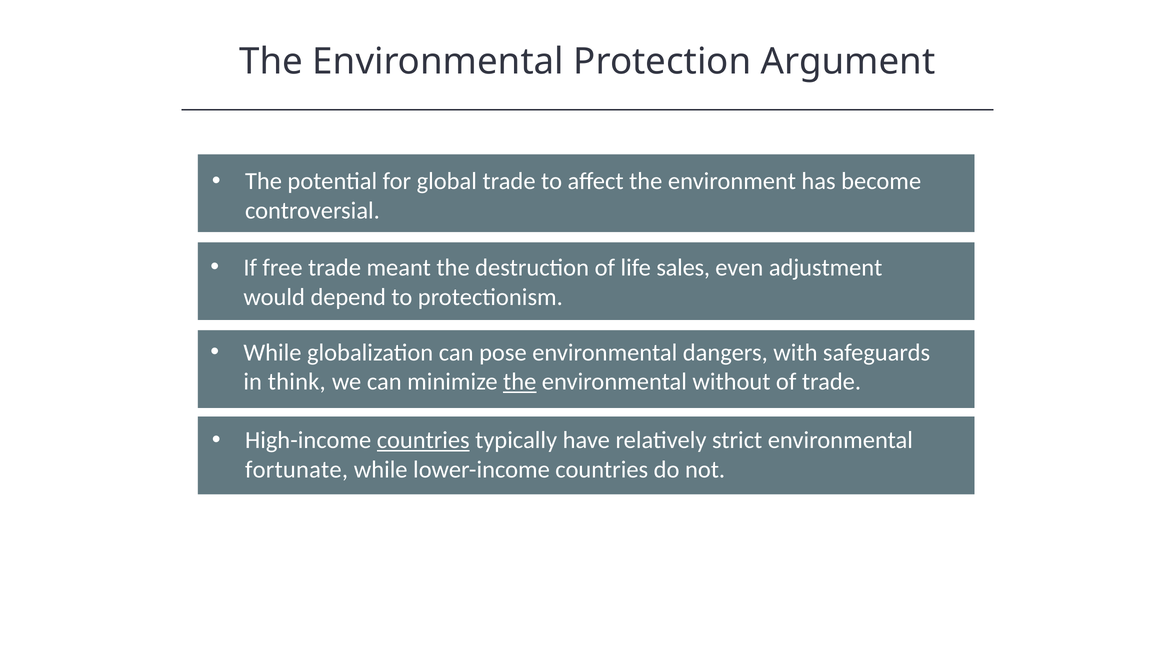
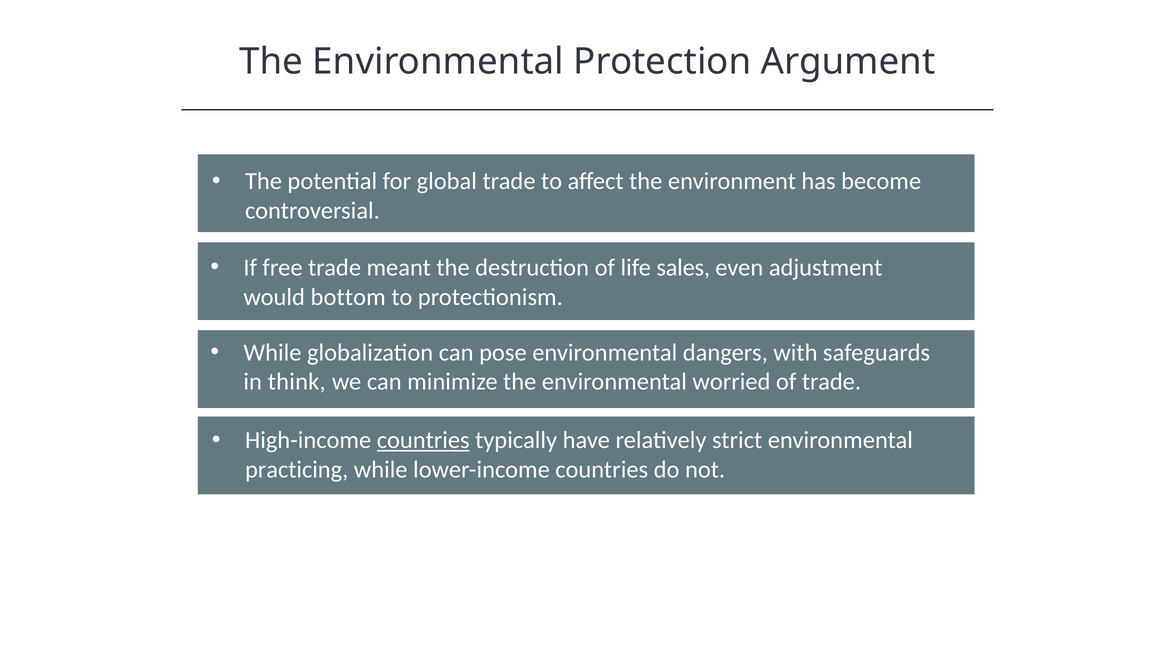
depend: depend -> bottom
the at (520, 382) underline: present -> none
without: without -> worried
fortunate: fortunate -> practicing
